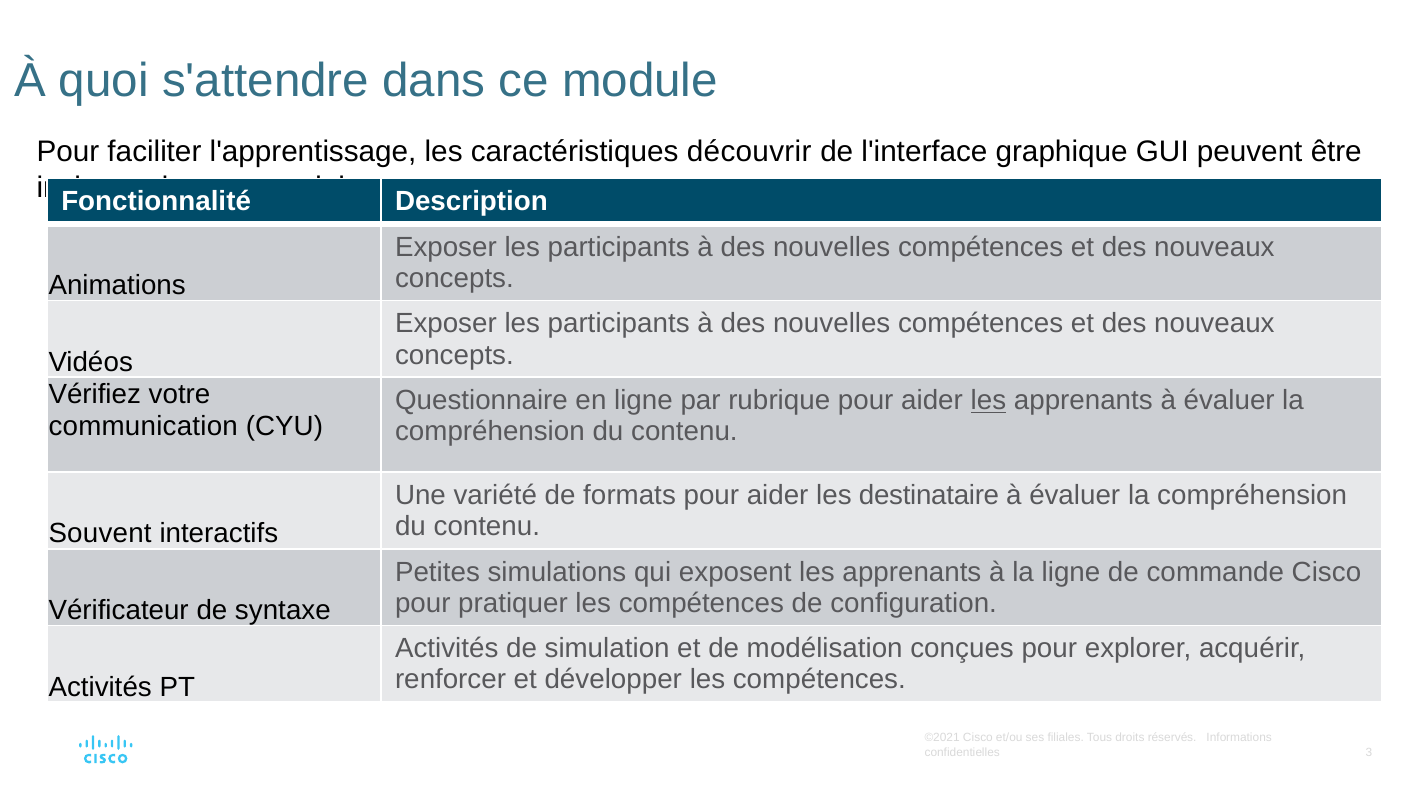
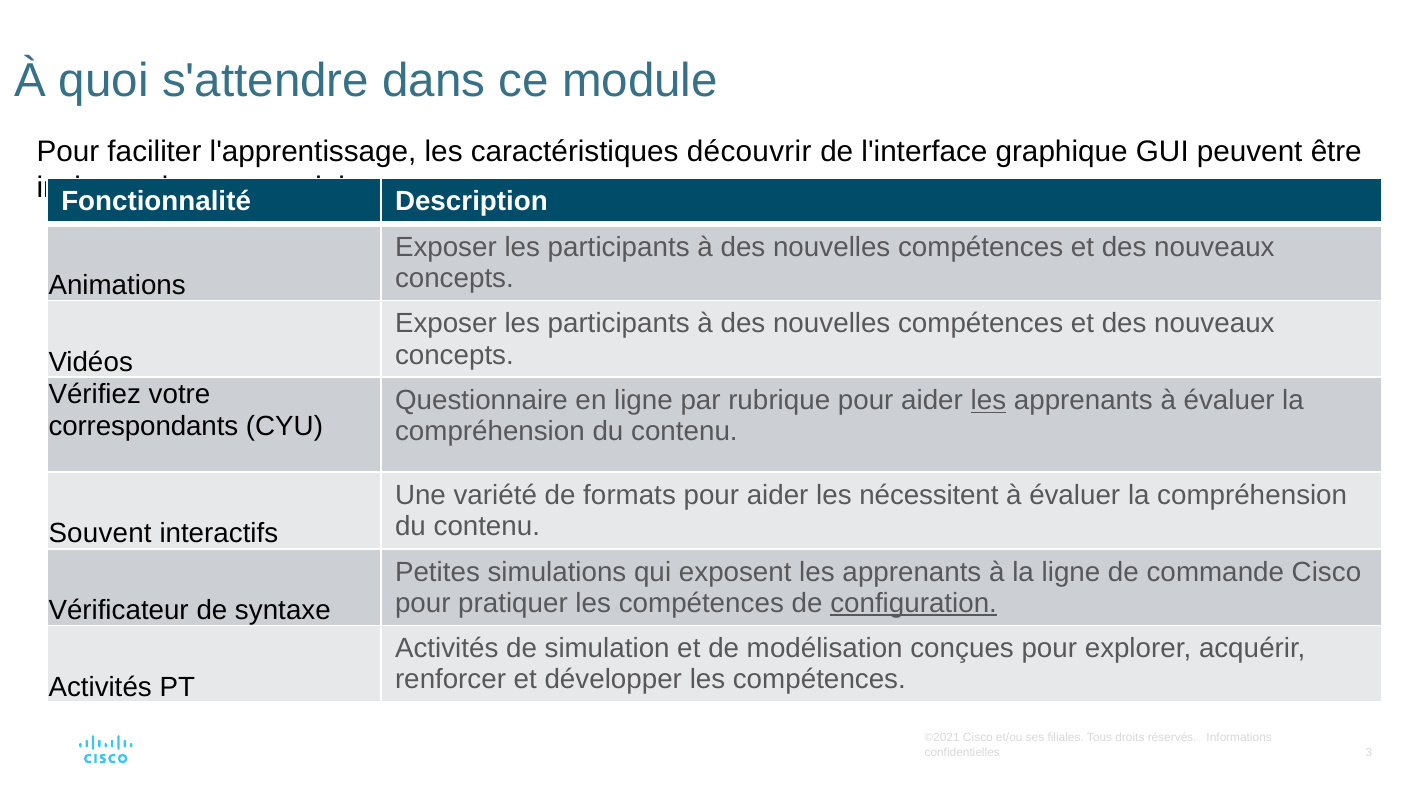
communication: communication -> correspondants
destinataire: destinataire -> nécessitent
configuration underline: none -> present
